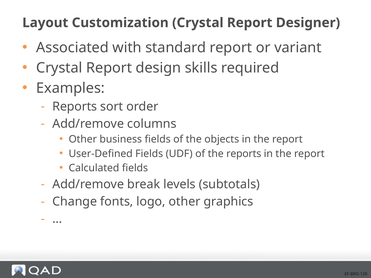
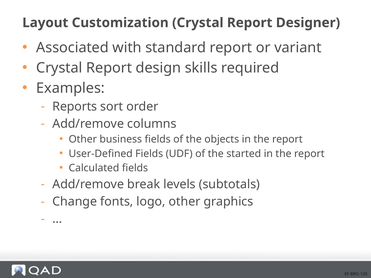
the reports: reports -> started
